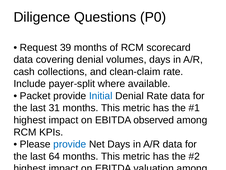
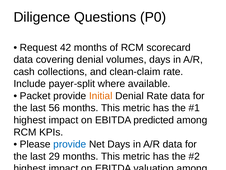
39: 39 -> 42
Initial colour: blue -> orange
31: 31 -> 56
observed: observed -> predicted
64: 64 -> 29
